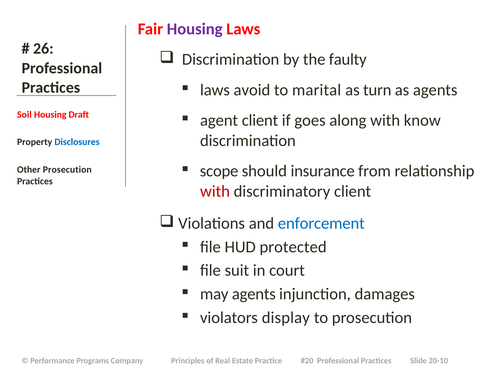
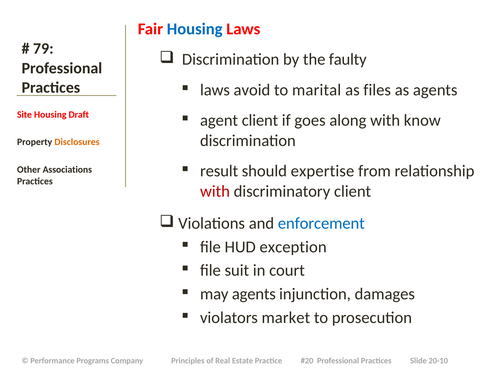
Housing at (195, 29) colour: purple -> blue
26: 26 -> 79
turn: turn -> files
Soil: Soil -> Site
Disclosures colour: blue -> orange
scope: scope -> result
insurance: insurance -> expertise
Other Prosecution: Prosecution -> Associations
protected: protected -> exception
display: display -> market
